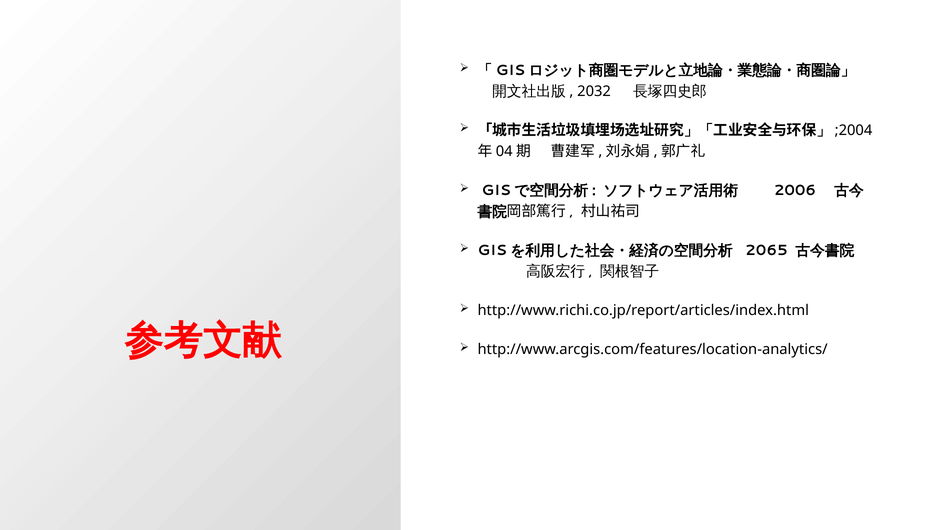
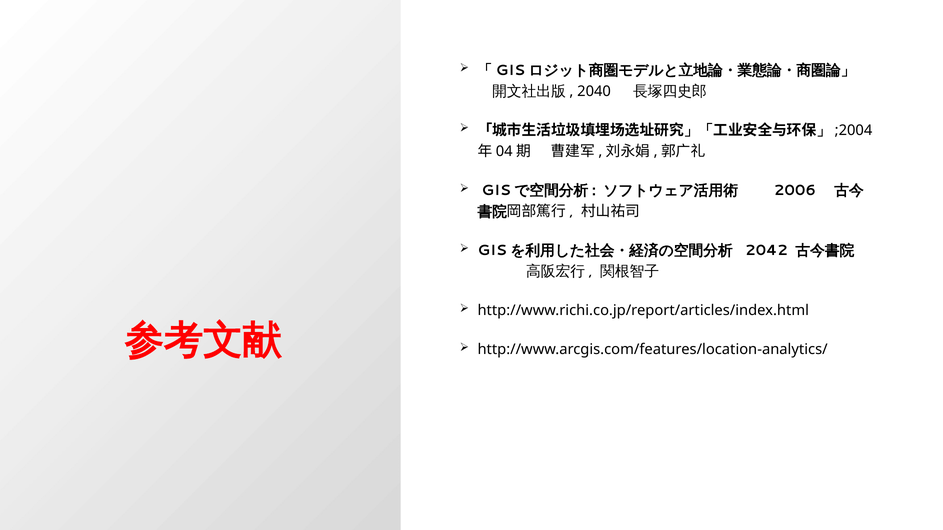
2032: 2032 -> 2040
2065: 2065 -> 2042
